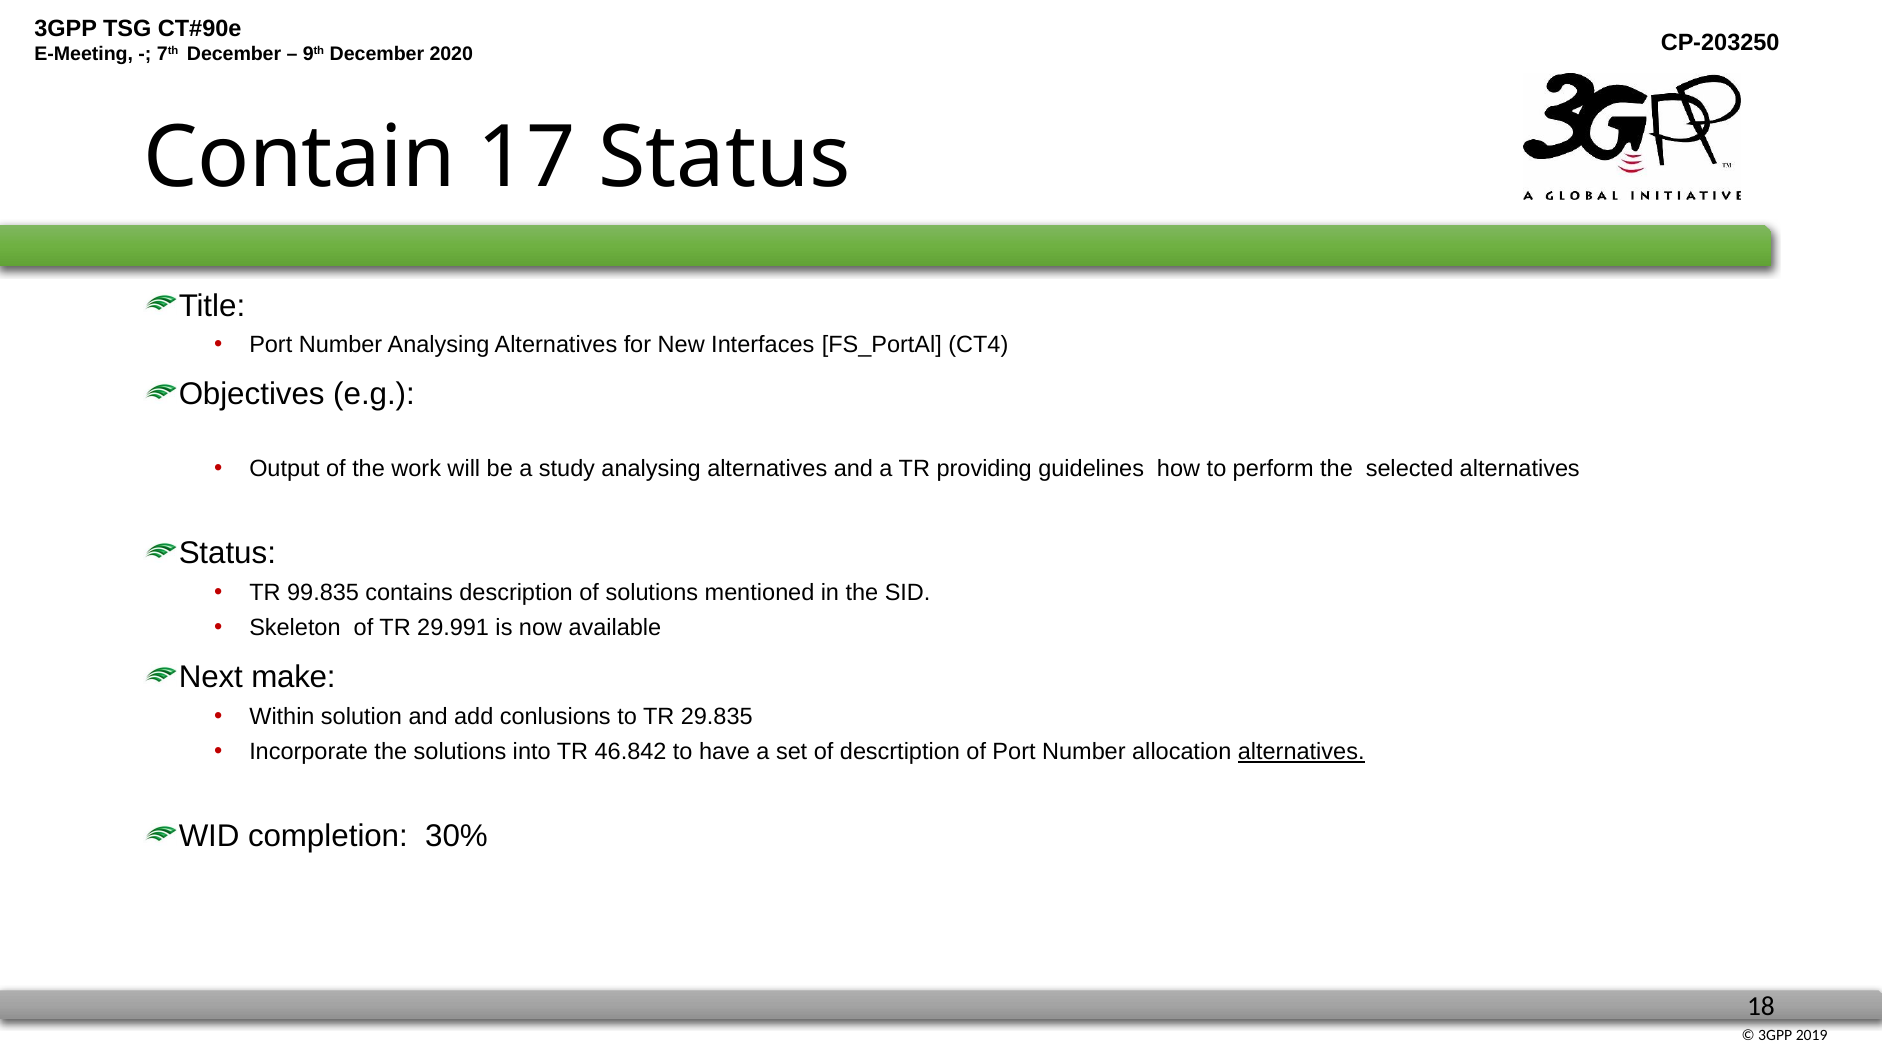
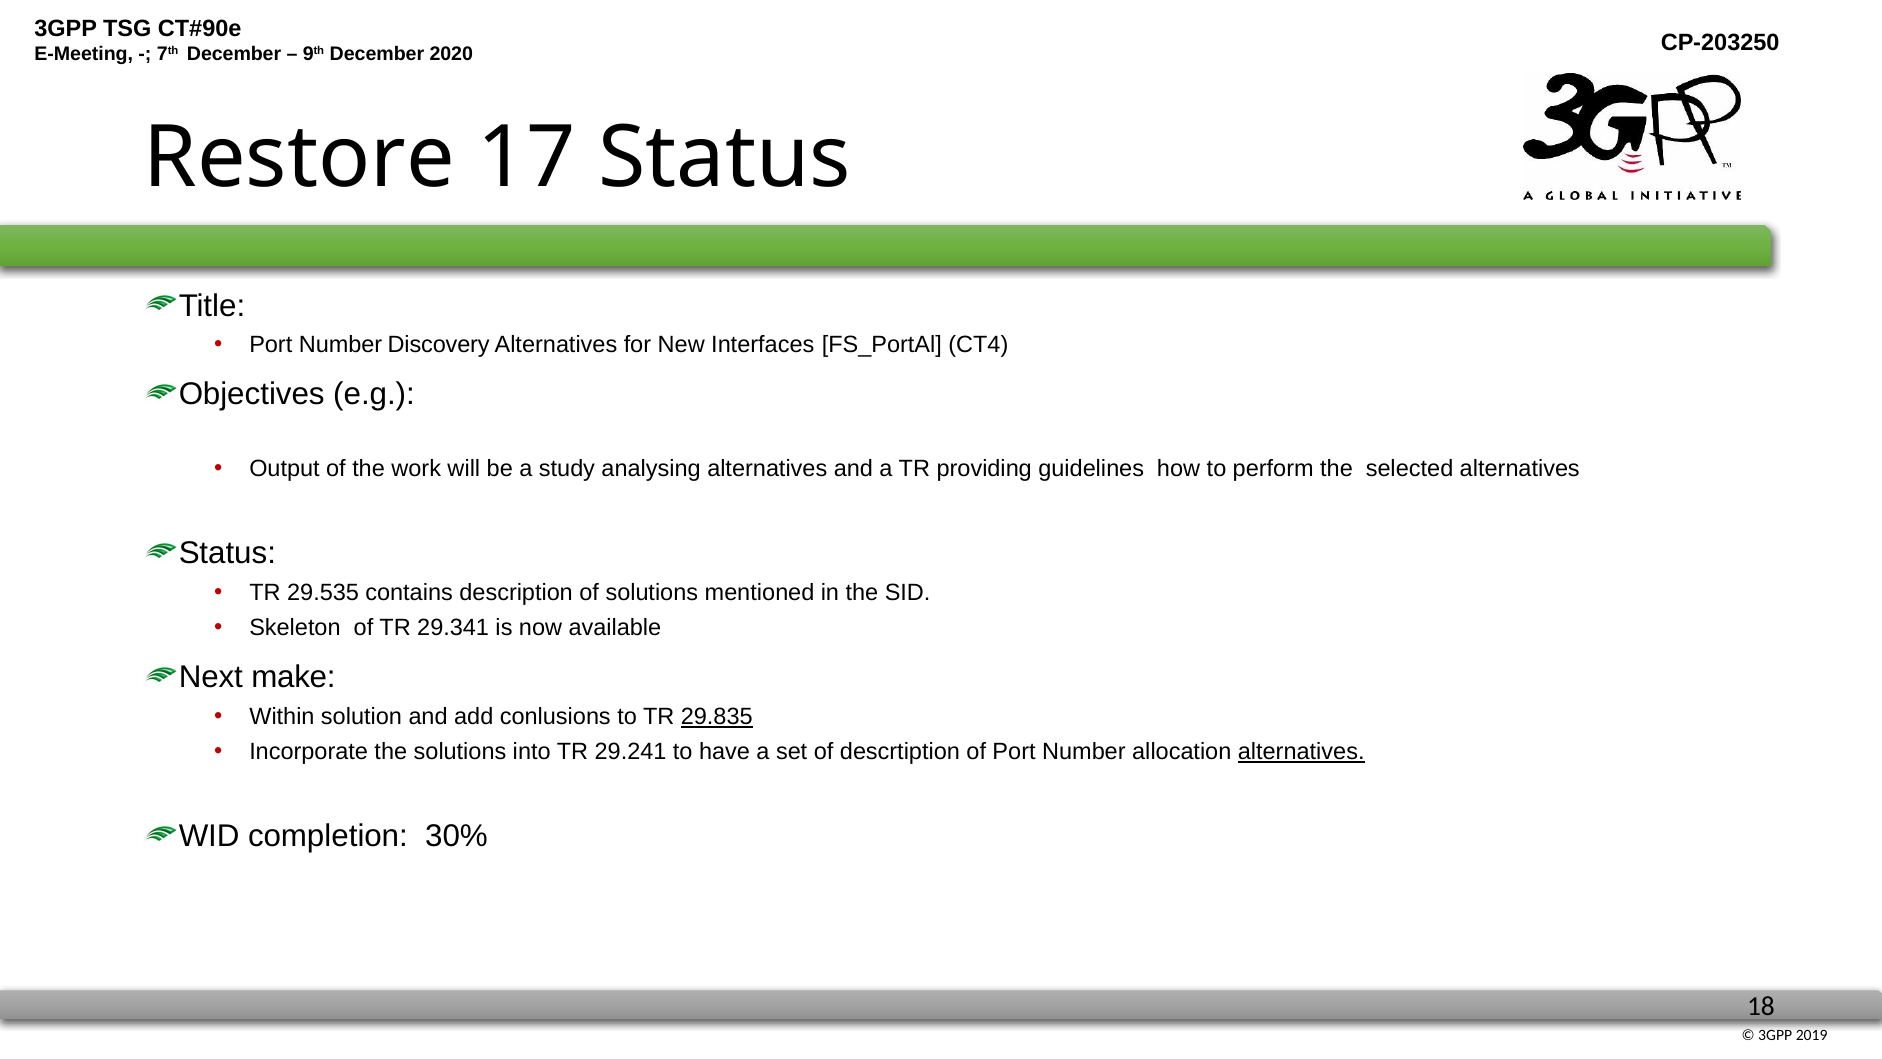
Contain: Contain -> Restore
Number Analysing: Analysing -> Discovery
99.835: 99.835 -> 29.535
29.991: 29.991 -> 29.341
29.835 underline: none -> present
46.842: 46.842 -> 29.241
